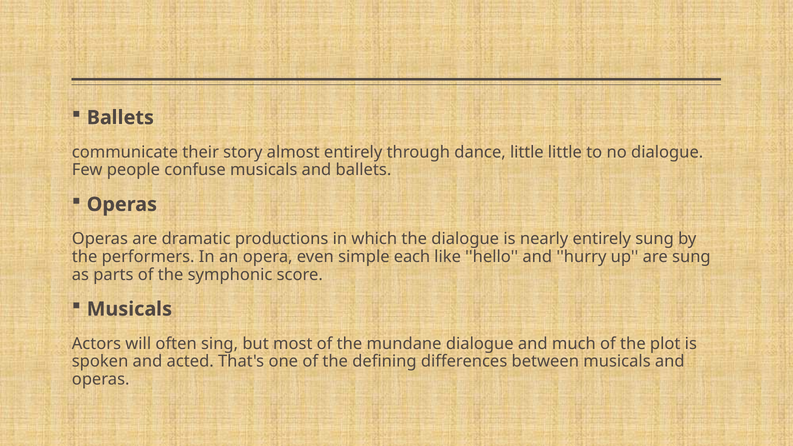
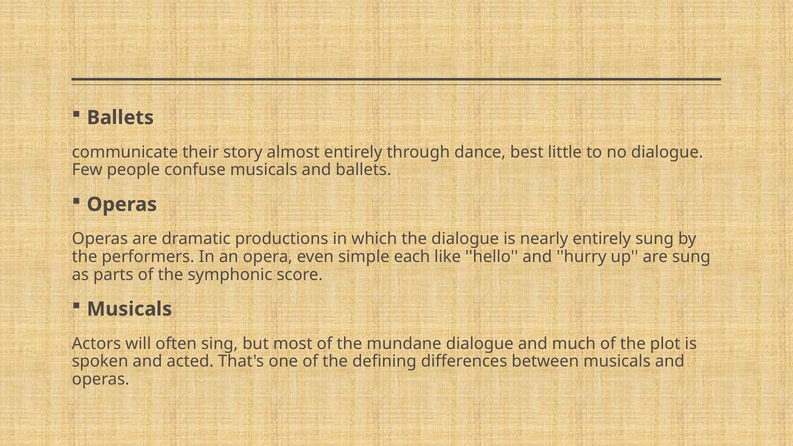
dance little: little -> best
